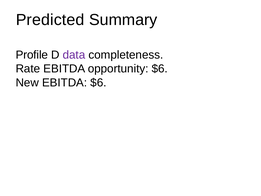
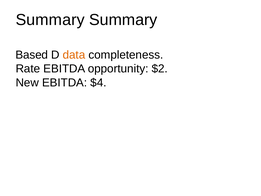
Predicted at (50, 20): Predicted -> Summary
Profile: Profile -> Based
data colour: purple -> orange
opportunity $6: $6 -> $2
EBITDA $6: $6 -> $4
